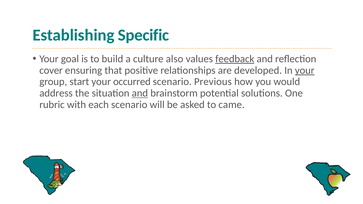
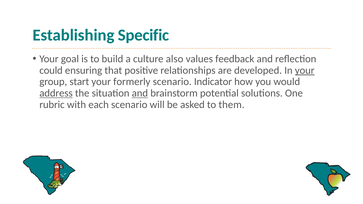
feedback underline: present -> none
cover: cover -> could
occurred: occurred -> formerly
Previous: Previous -> Indicator
address underline: none -> present
came: came -> them
